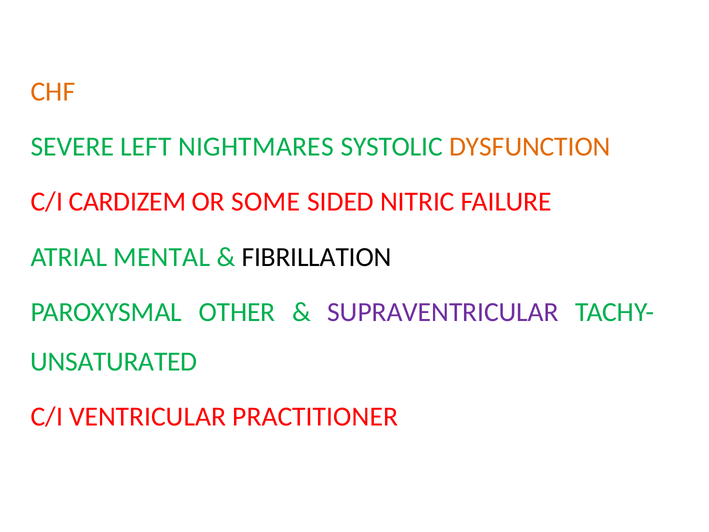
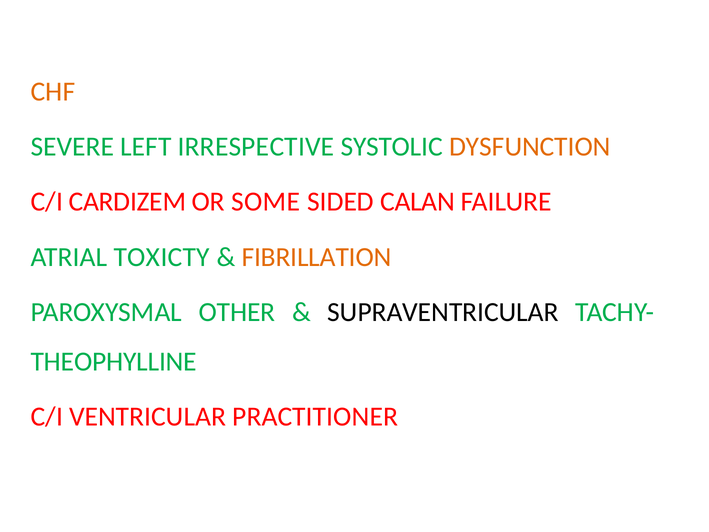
NIGHTMARES: NIGHTMARES -> IRRESPECTIVE
NITRIC: NITRIC -> CALAN
MENTAL: MENTAL -> TOXICTY
FIBRILLATION colour: black -> orange
SUPRAVENTRICULAR colour: purple -> black
UNSATURATED: UNSATURATED -> THEOPHYLLINE
